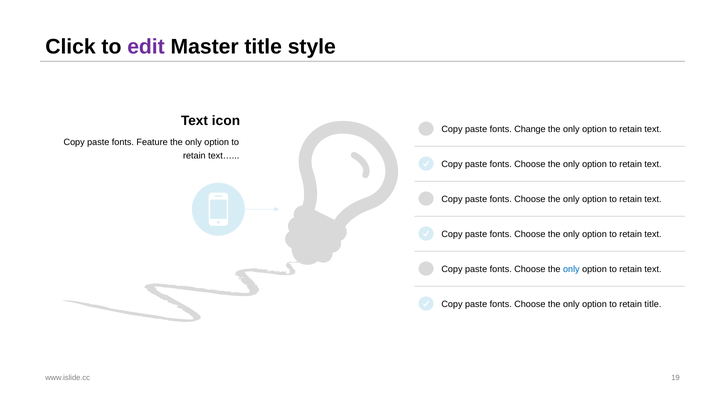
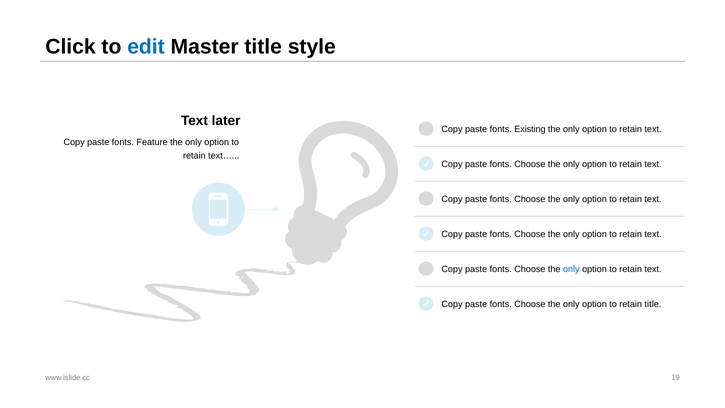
edit colour: purple -> blue
icon: icon -> later
Change: Change -> Existing
